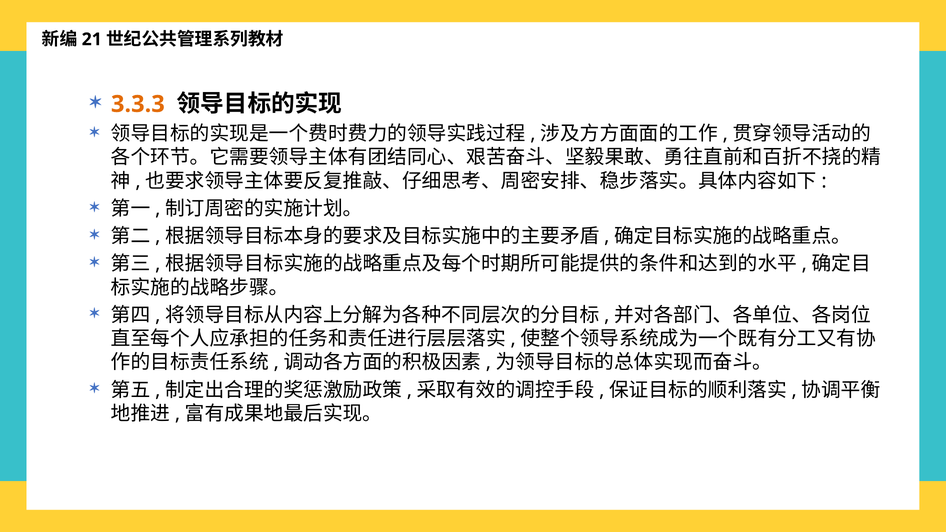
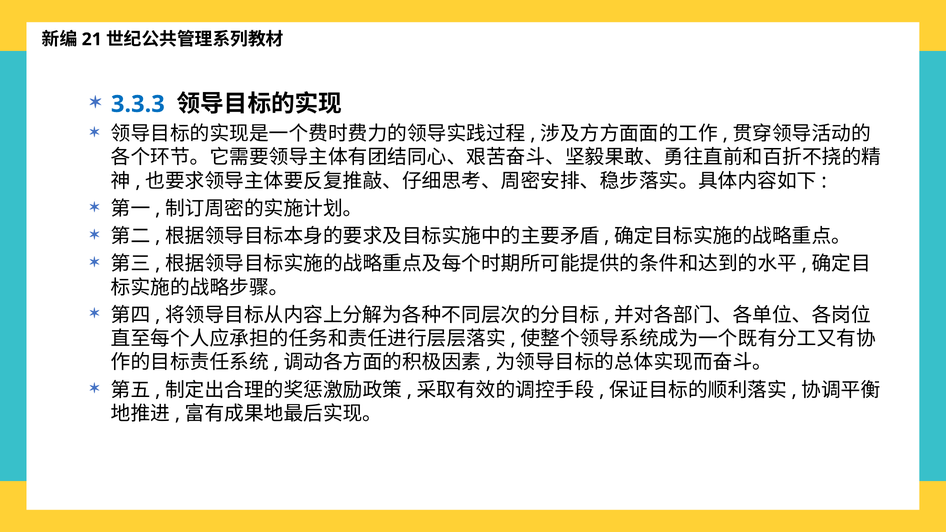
3.3.3 colour: orange -> blue
